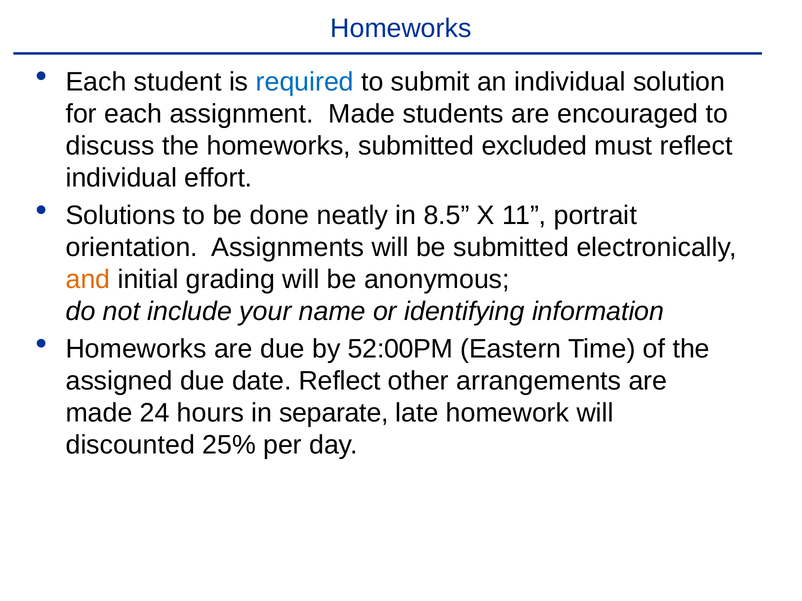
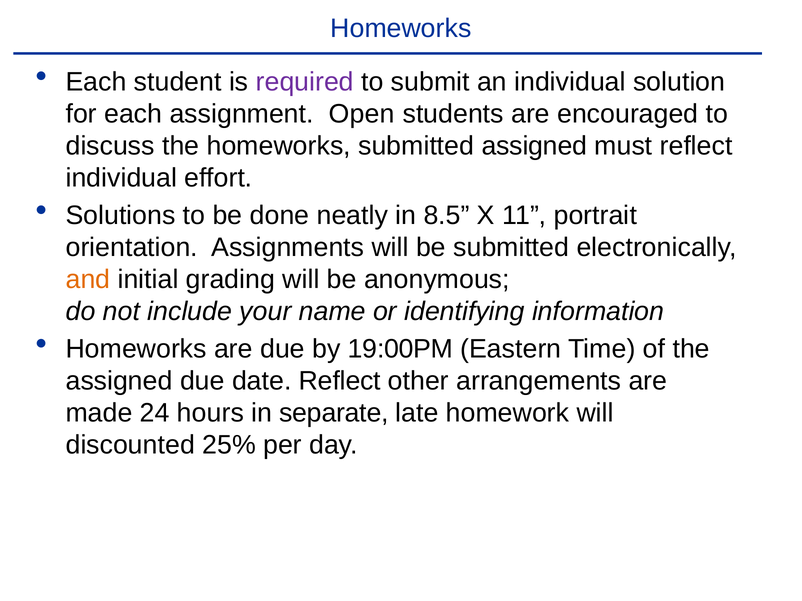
required colour: blue -> purple
assignment Made: Made -> Open
submitted excluded: excluded -> assigned
52:00PM: 52:00PM -> 19:00PM
